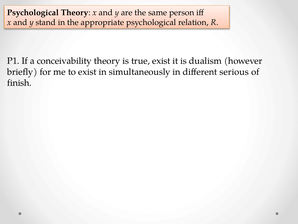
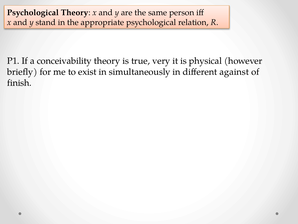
true exist: exist -> very
dualism: dualism -> physical
serious: serious -> against
